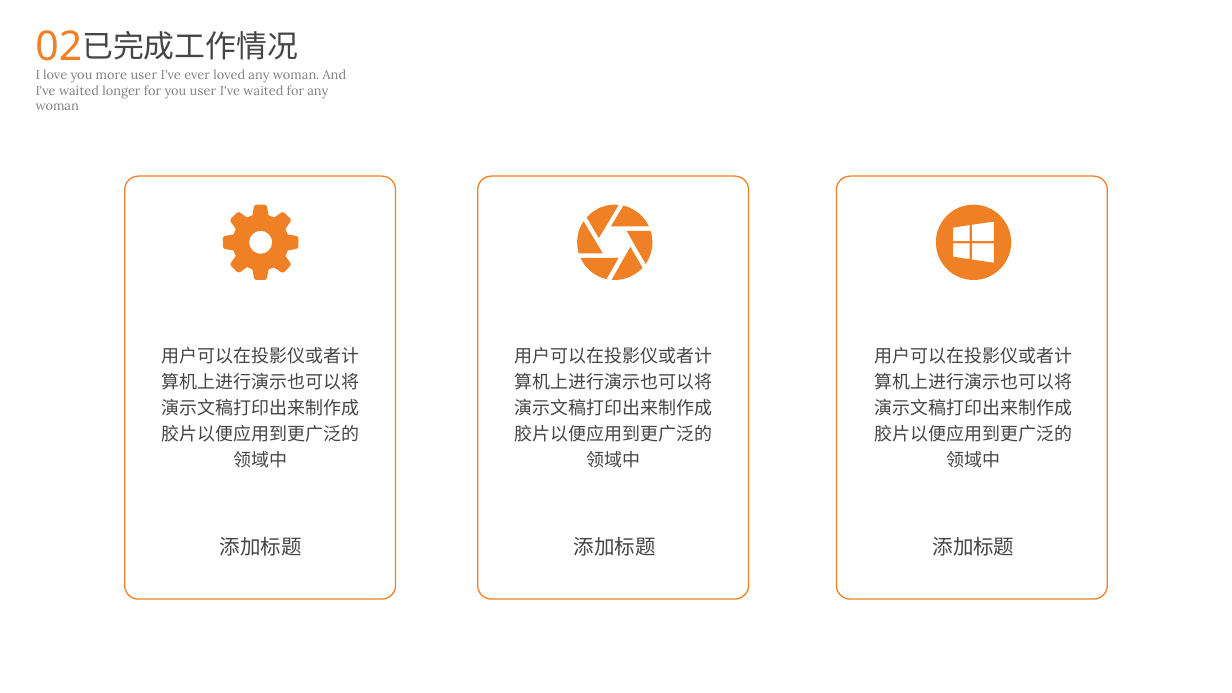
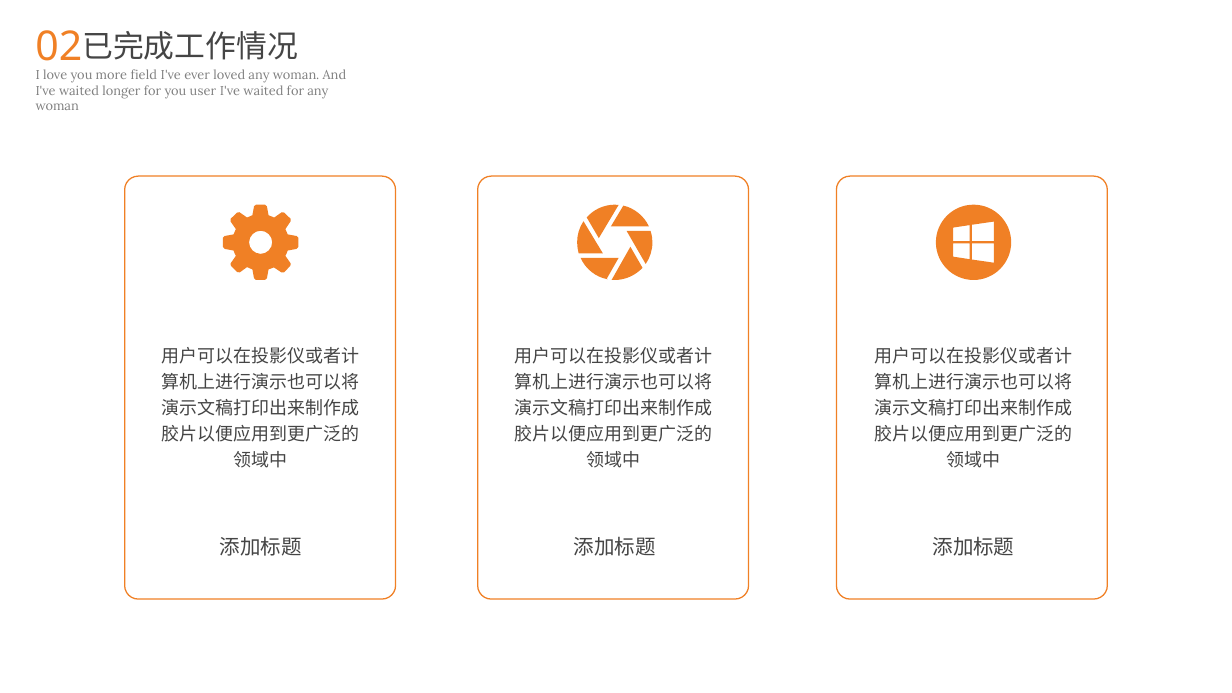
more user: user -> field
